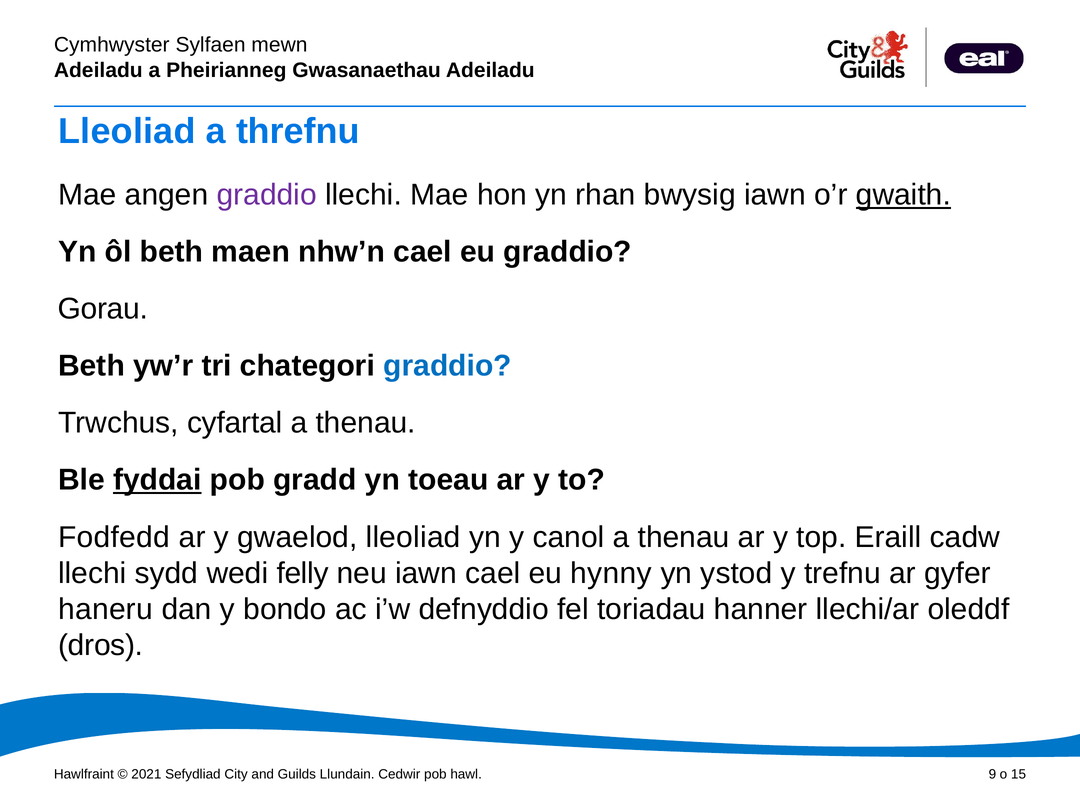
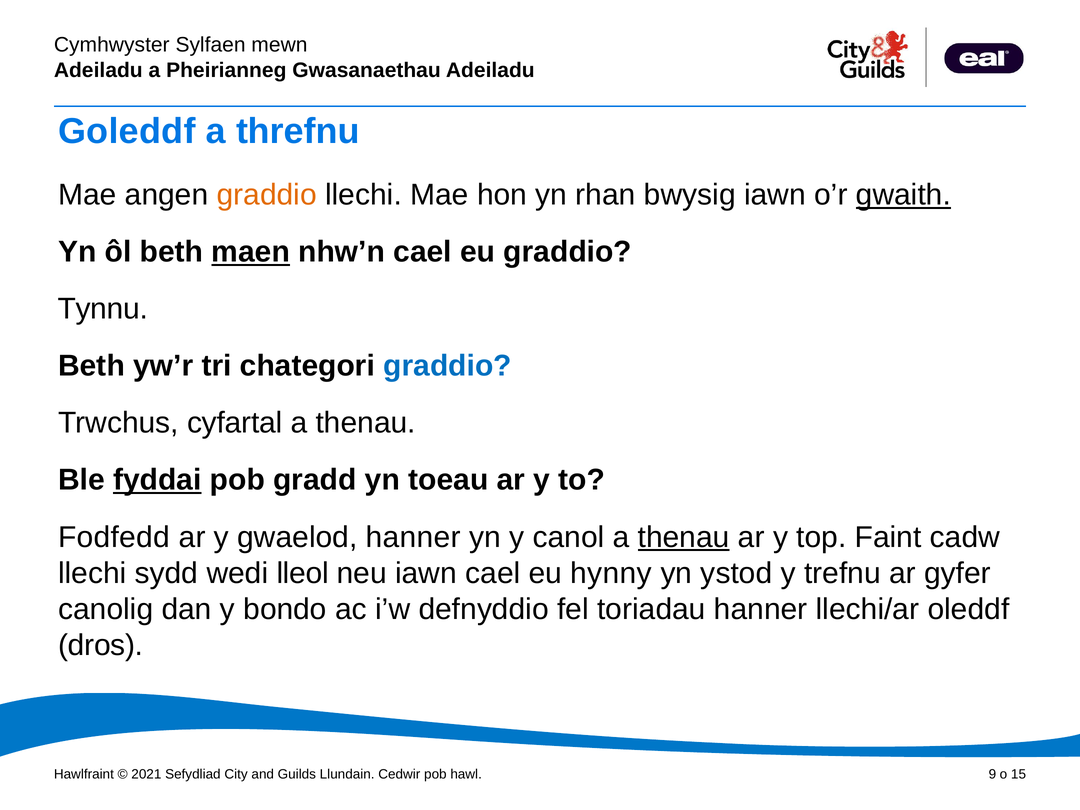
Lleoliad at (127, 131): Lleoliad -> Goleddf
graddio at (267, 195) colour: purple -> orange
maen underline: none -> present
Gorau: Gorau -> Tynnu
gwaelod lleoliad: lleoliad -> hanner
thenau at (684, 537) underline: none -> present
Eraill: Eraill -> Faint
felly: felly -> lleol
haneru: haneru -> canolig
